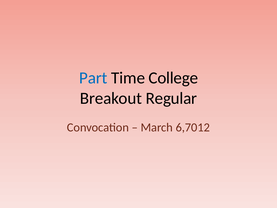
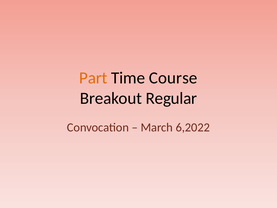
Part colour: blue -> orange
College: College -> Course
6,7012: 6,7012 -> 6,2022
